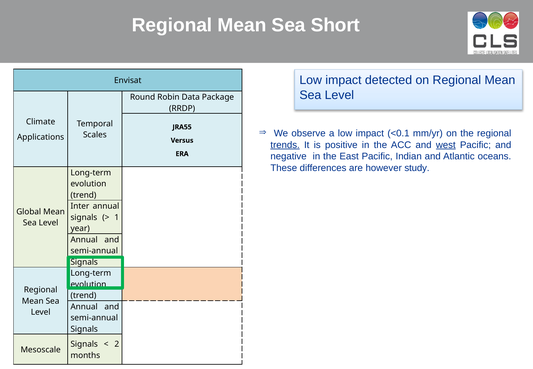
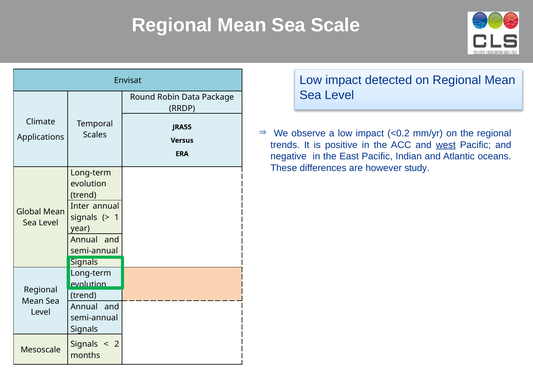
Short: Short -> Scale
<0.1: <0.1 -> <0.2
trends underline: present -> none
